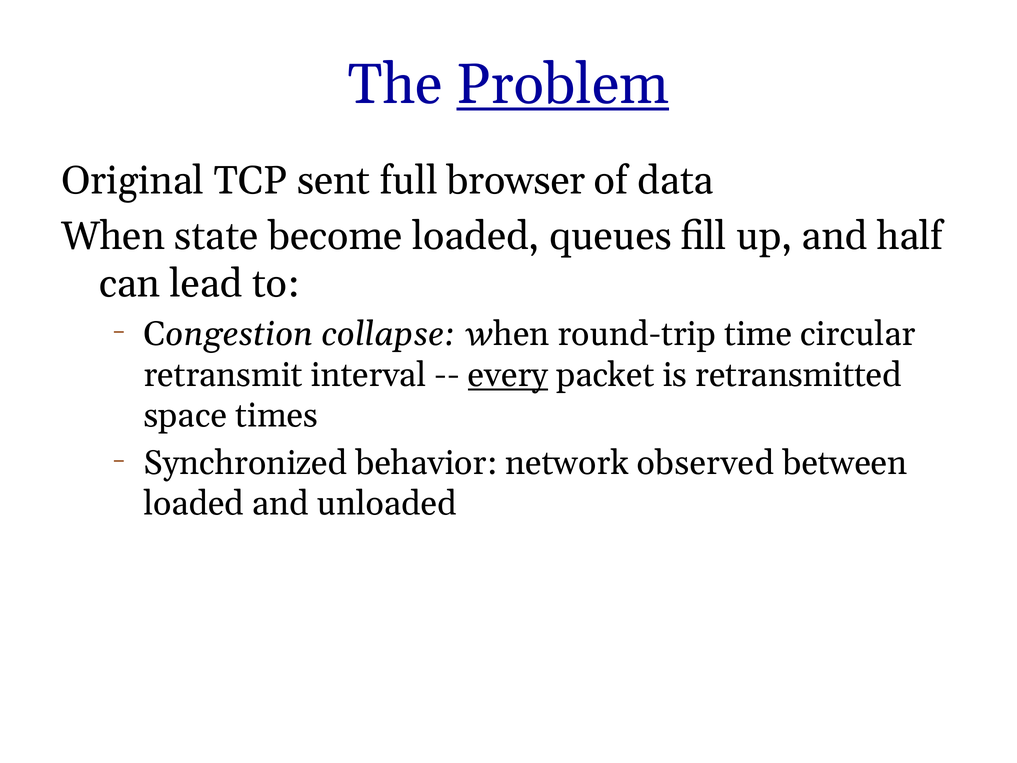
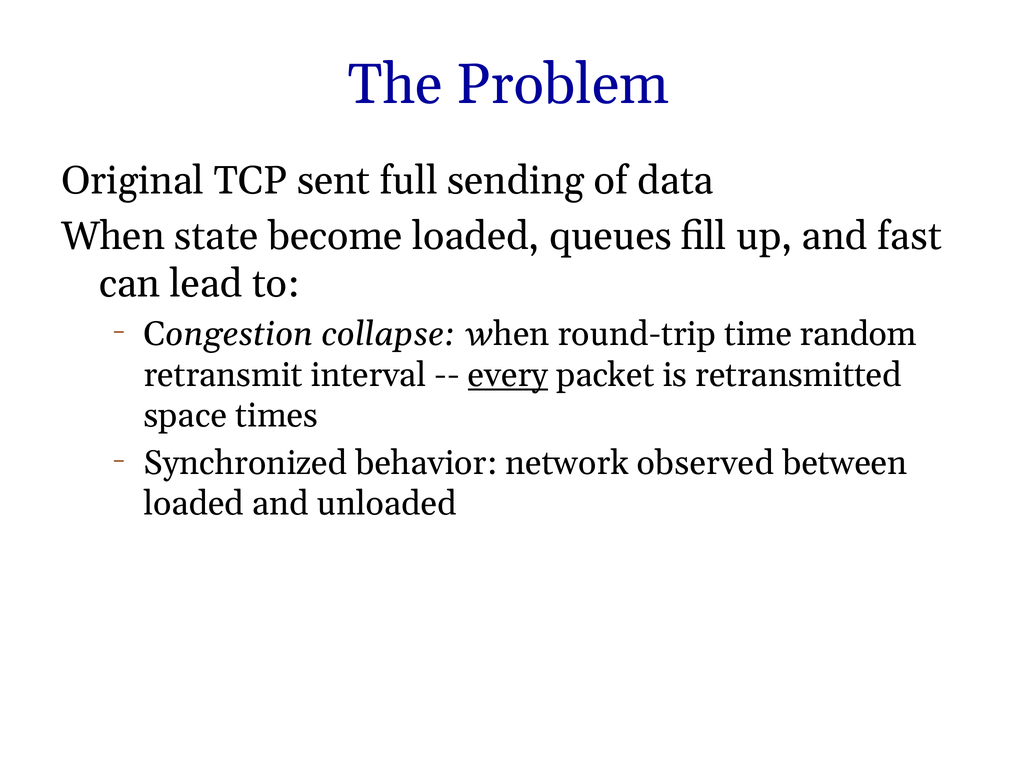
Problem underline: present -> none
browser: browser -> sending
half: half -> fast
circular: circular -> random
